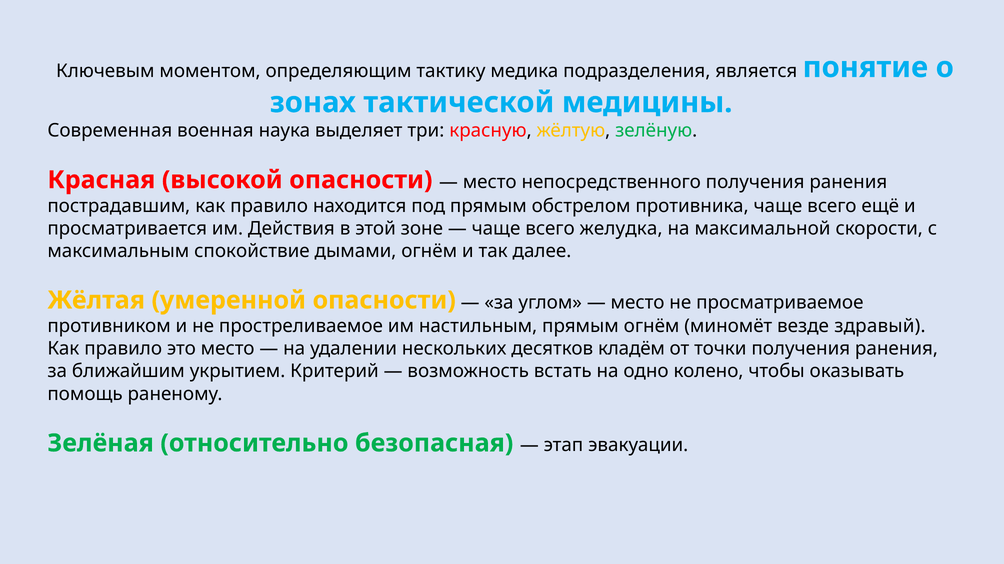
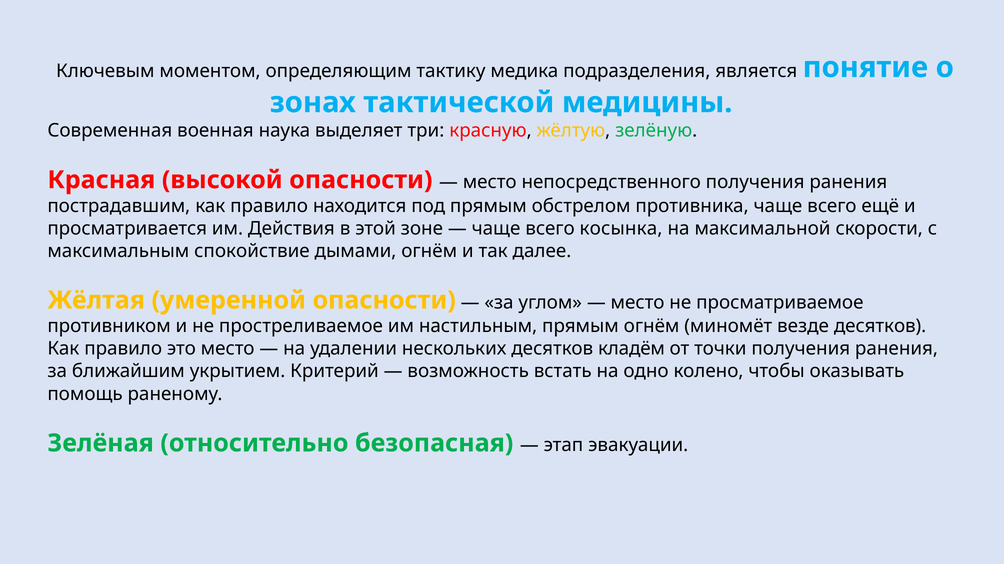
желудка: желудка -> косынка
везде здравый: здравый -> десятков
